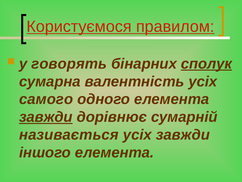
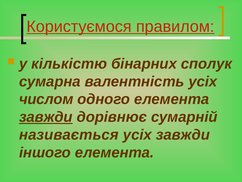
говорять: говорять -> кількістю
сполук underline: present -> none
самого: самого -> числом
